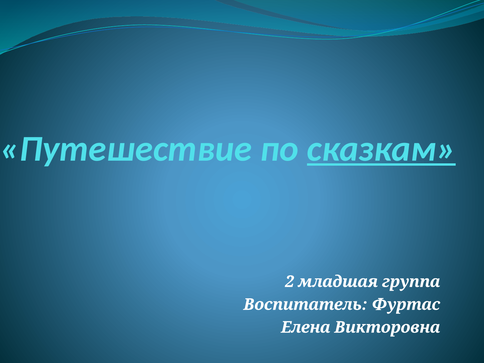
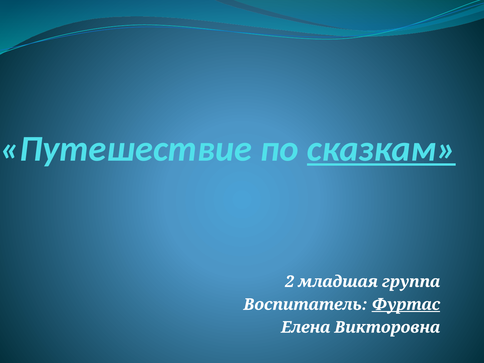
Фуртас underline: none -> present
